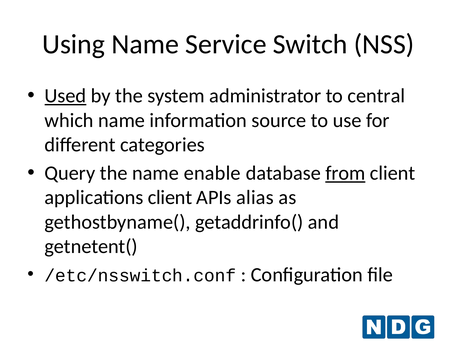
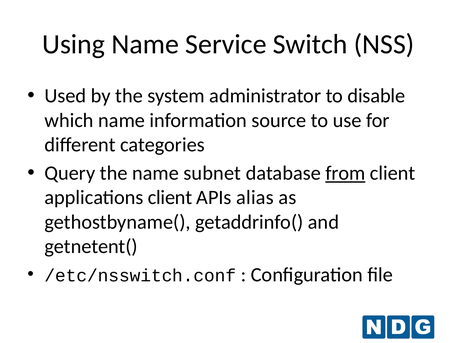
Used underline: present -> none
central: central -> disable
enable: enable -> subnet
